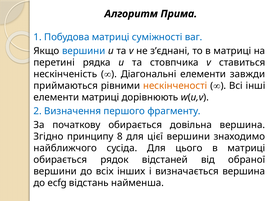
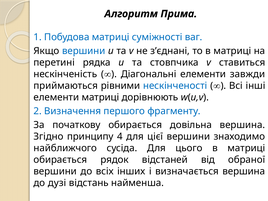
нескінченості colour: orange -> blue
8: 8 -> 4
ecfg: ecfg -> дузі
